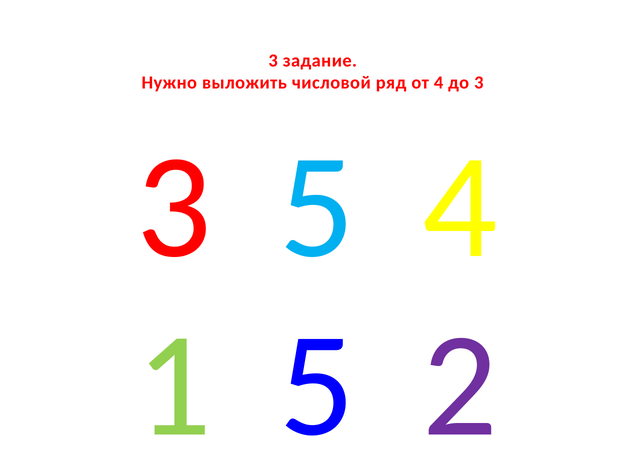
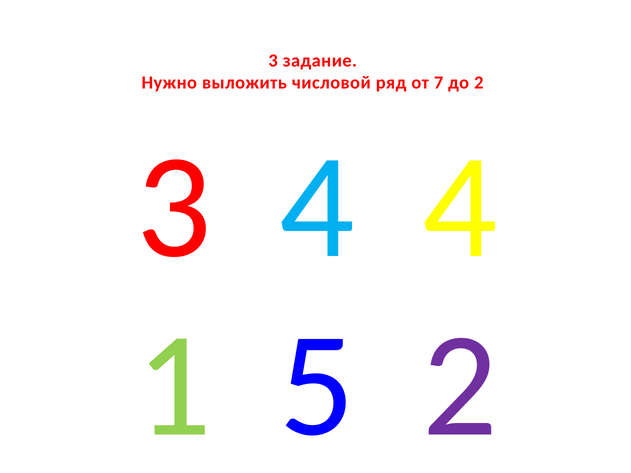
от 4: 4 -> 7
до 3: 3 -> 2
3 5: 5 -> 4
